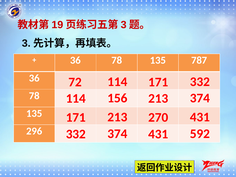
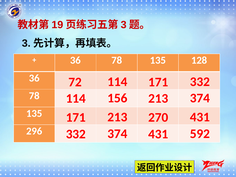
787: 787 -> 128
